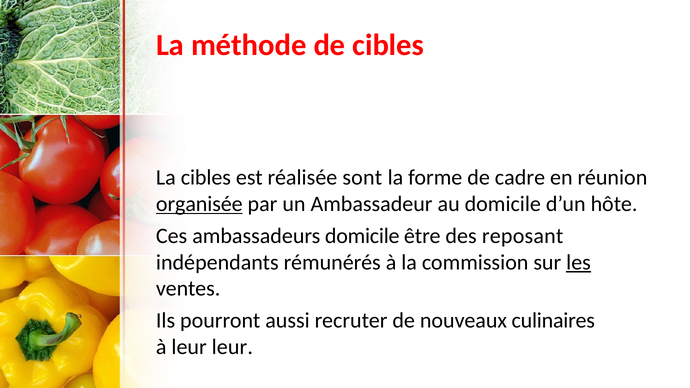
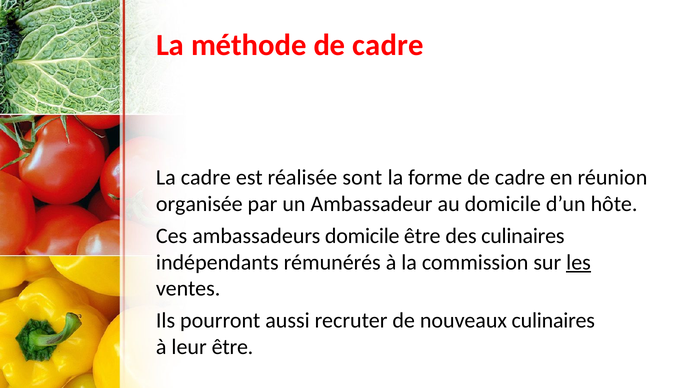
méthode de cibles: cibles -> cadre
La cibles: cibles -> cadre
organisée underline: present -> none
des reposant: reposant -> culinaires
leur leur: leur -> être
